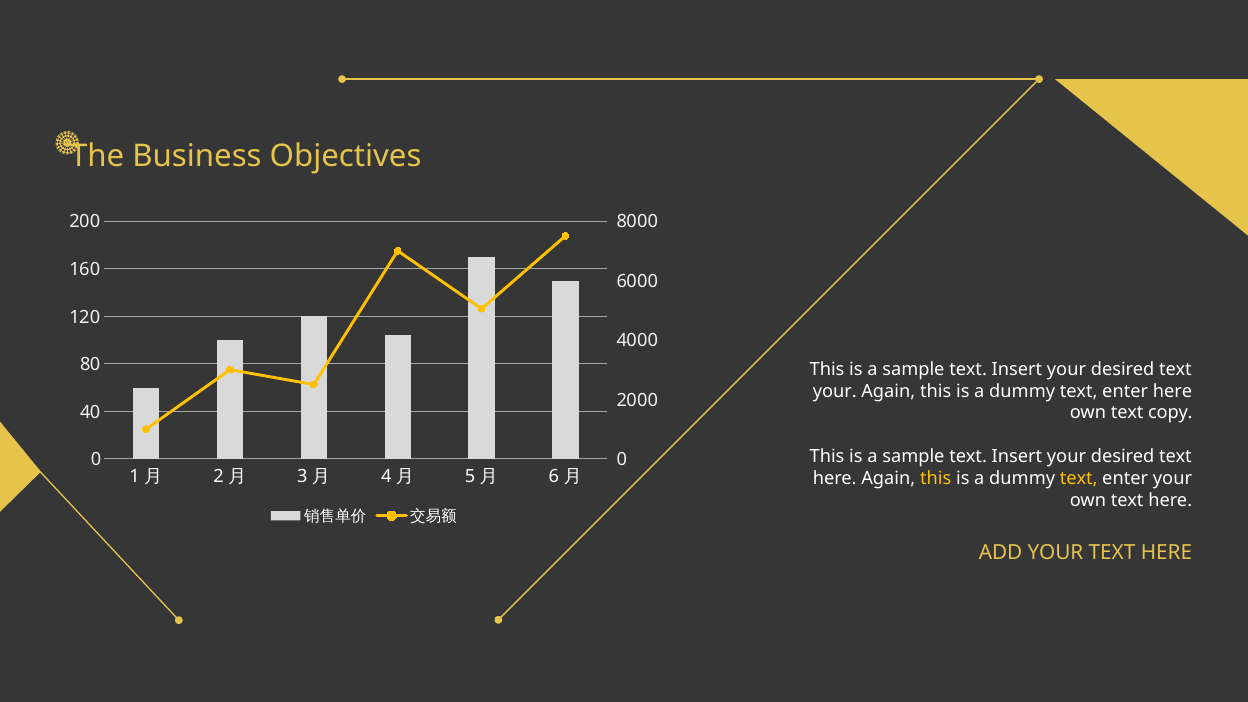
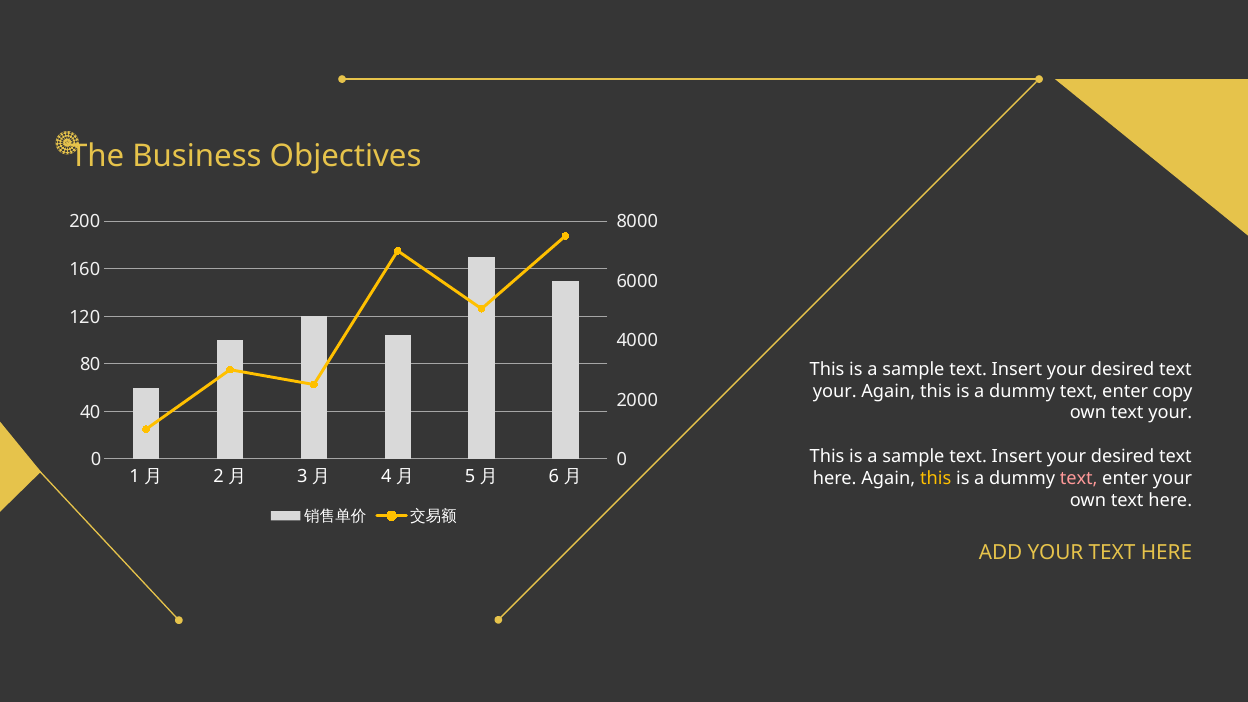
enter here: here -> copy
own text copy: copy -> your
text at (1079, 478) colour: yellow -> pink
